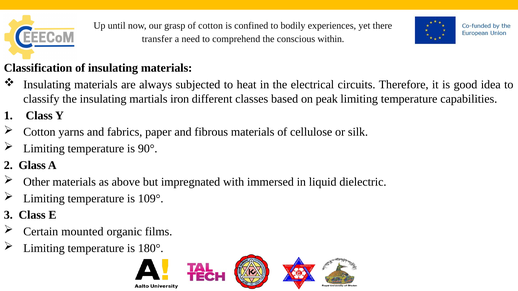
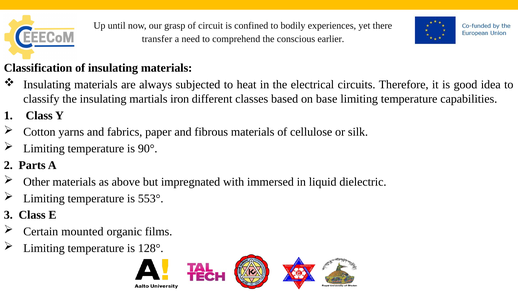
of cotton: cotton -> circuit
within: within -> earlier
peak: peak -> base
Glass: Glass -> Parts
109°: 109° -> 553°
180°: 180° -> 128°
